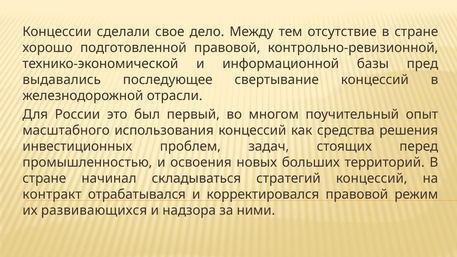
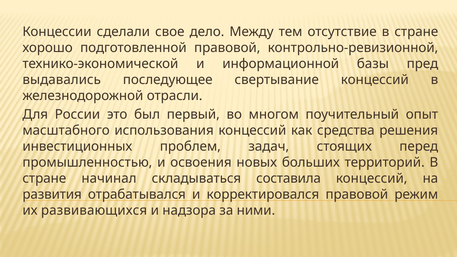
стратегий: стратегий -> составила
контракт: контракт -> развития
